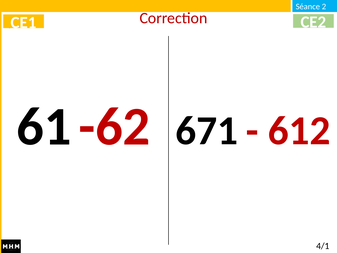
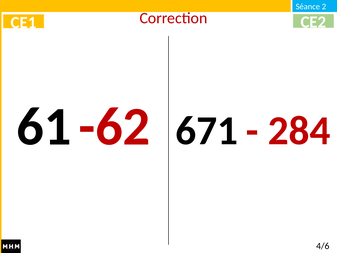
612: 612 -> 284
4/1: 4/1 -> 4/6
